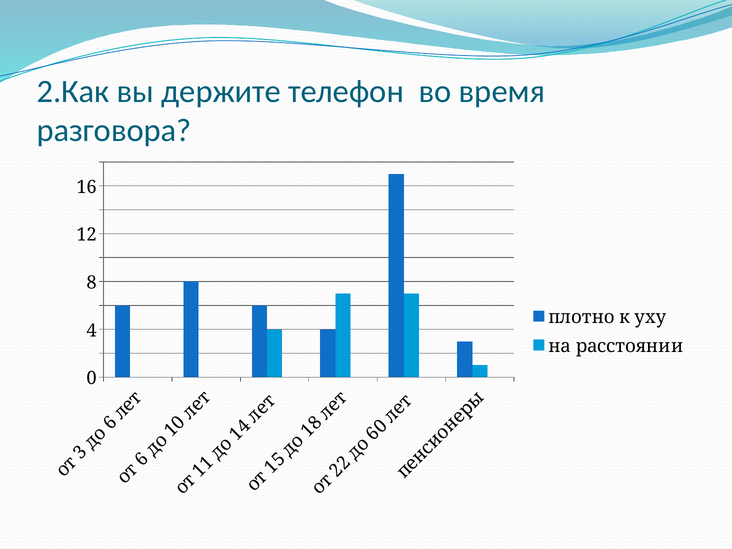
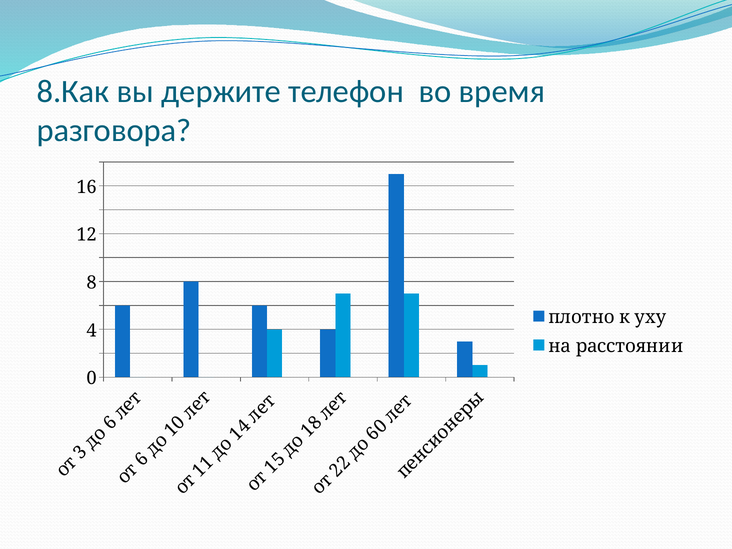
2.Как: 2.Как -> 8.Как
